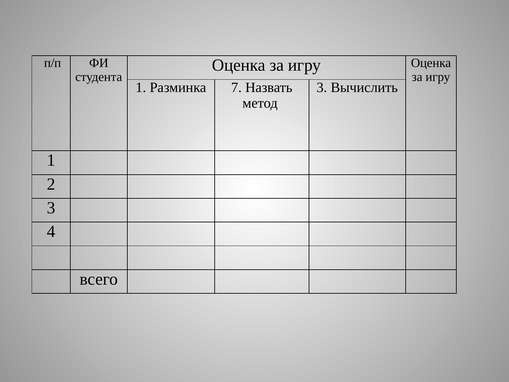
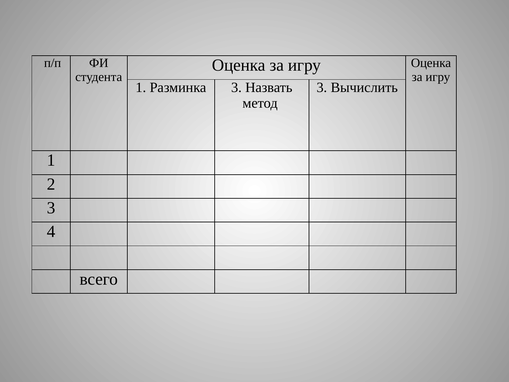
Разминка 7: 7 -> 3
